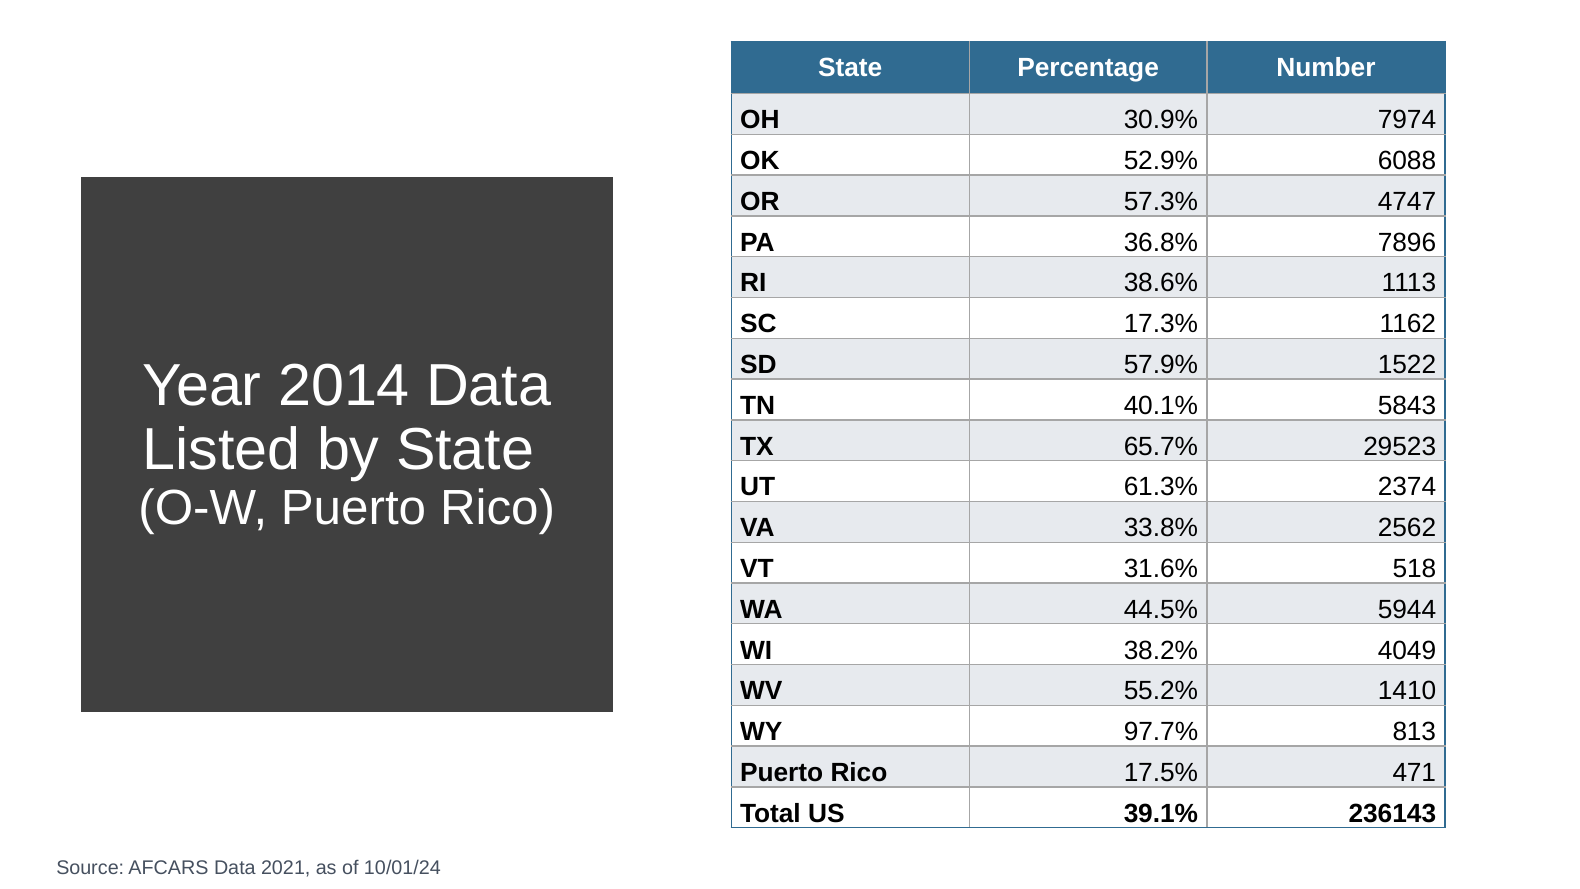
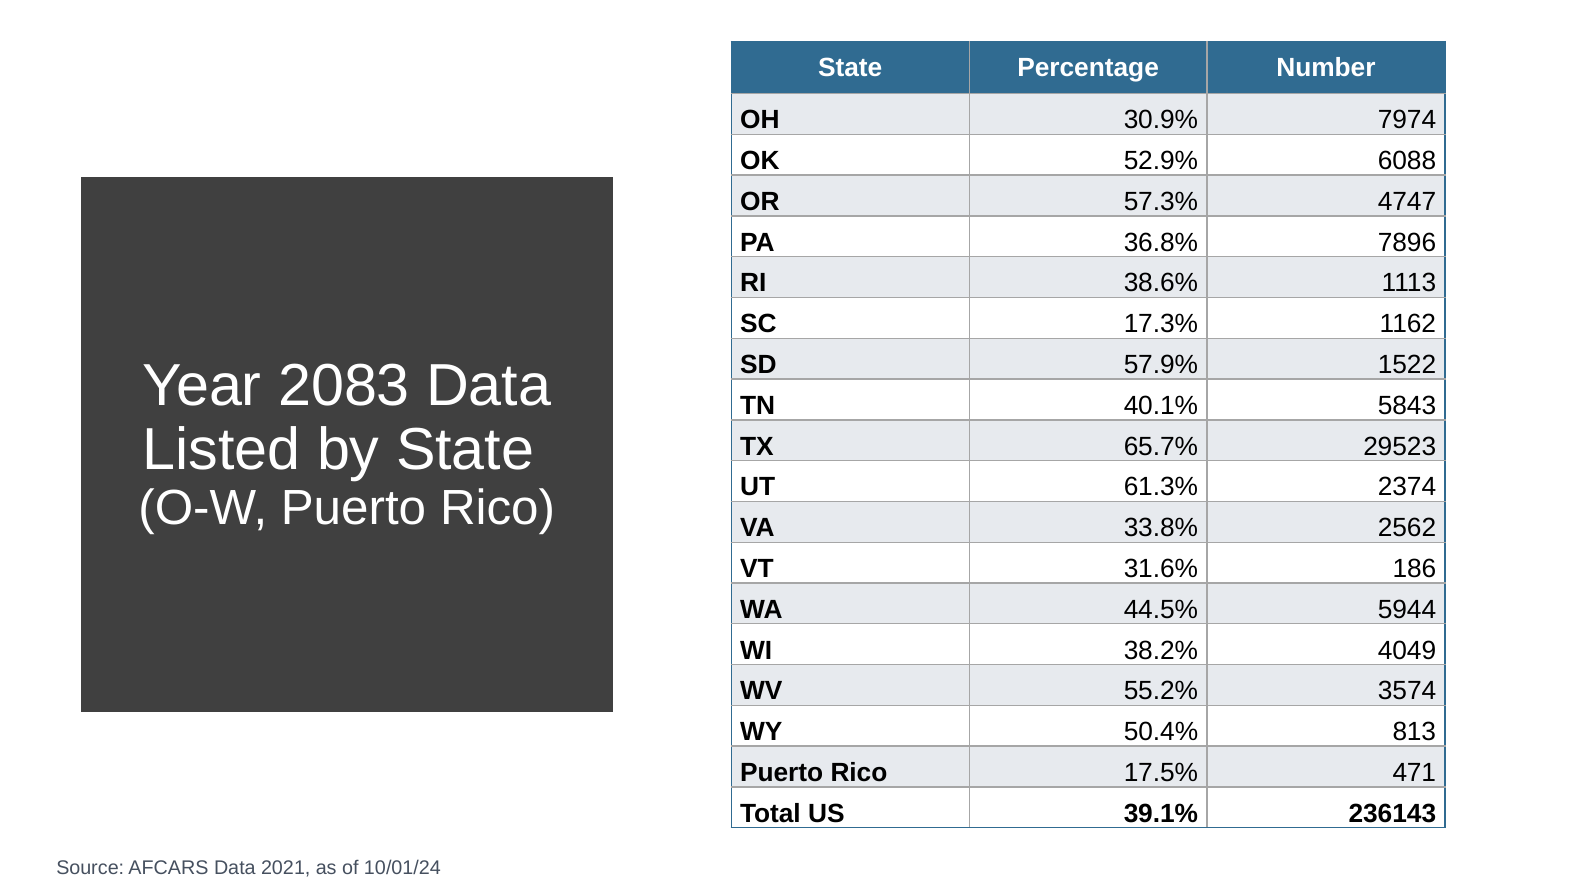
2014: 2014 -> 2083
518: 518 -> 186
1410: 1410 -> 3574
97.7%: 97.7% -> 50.4%
